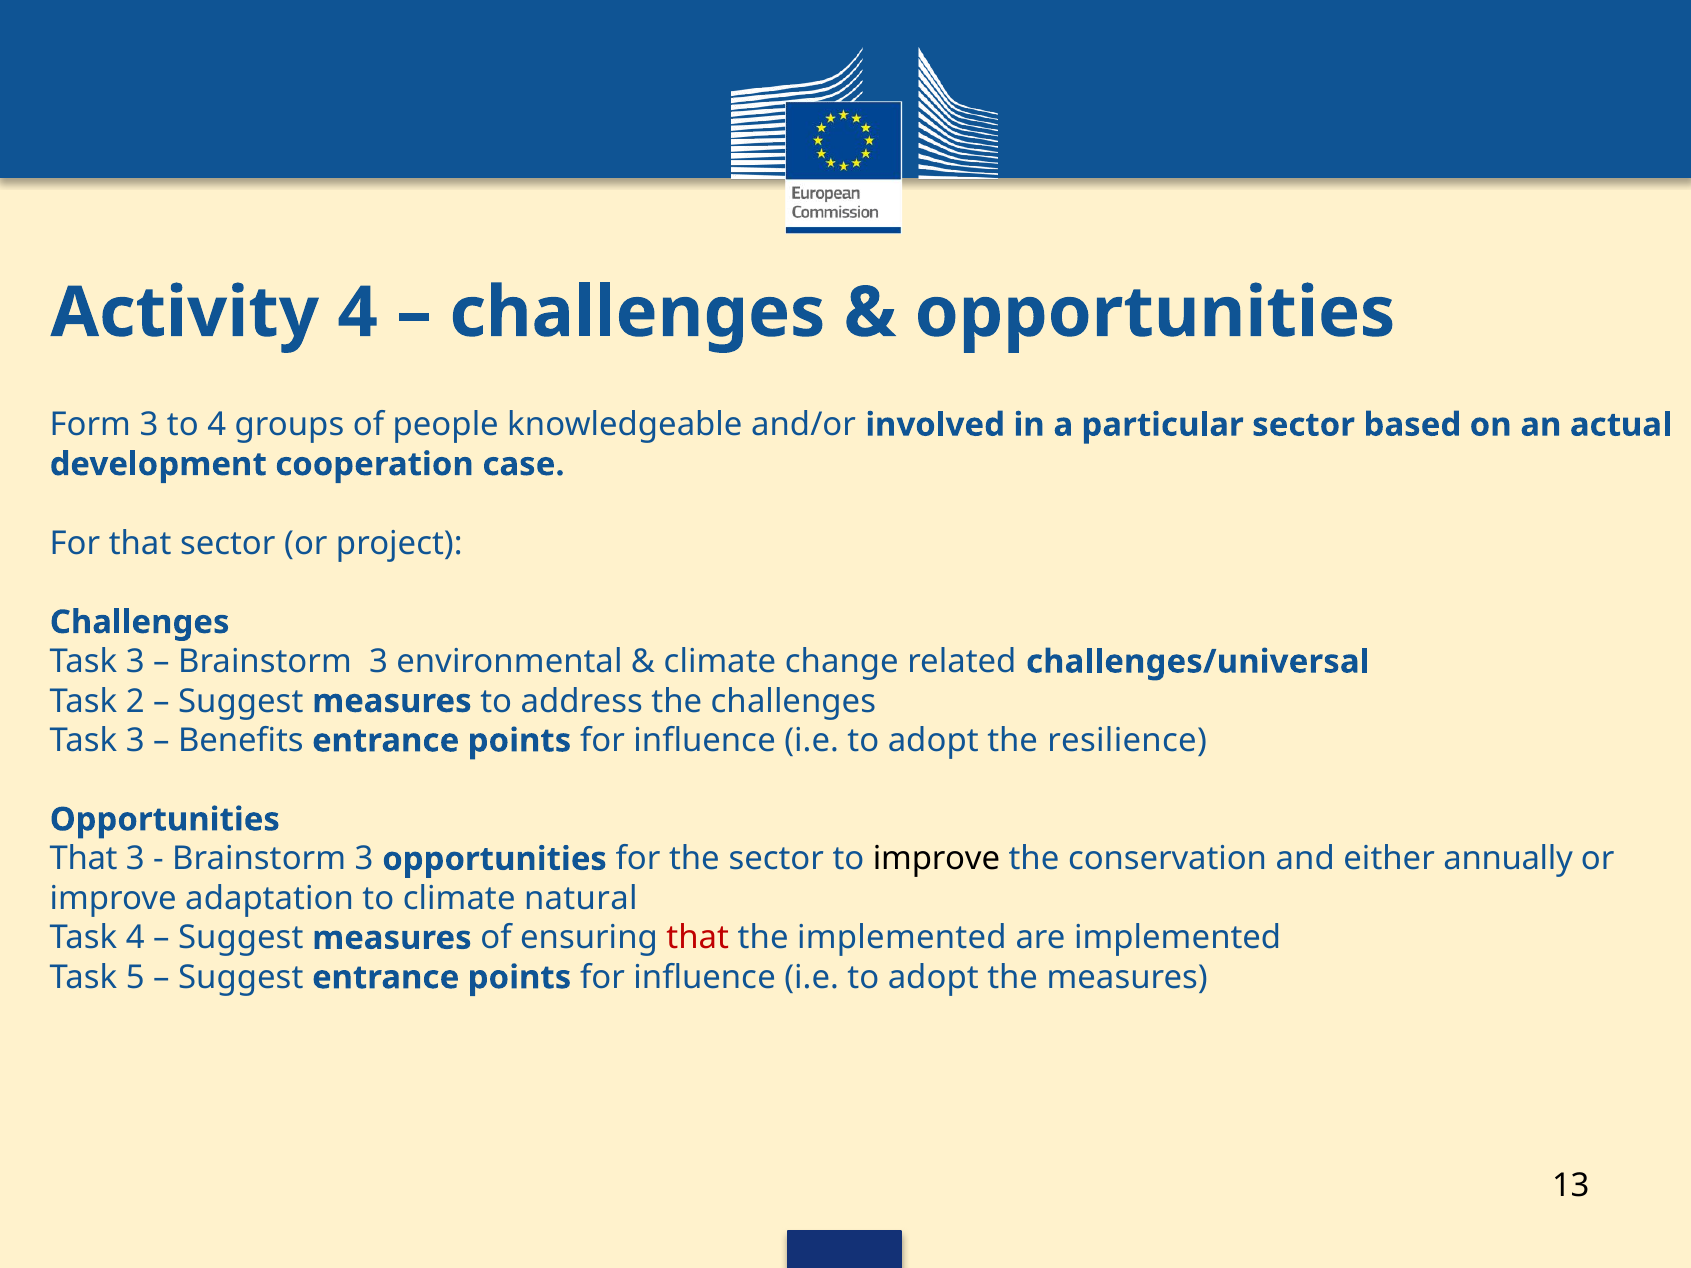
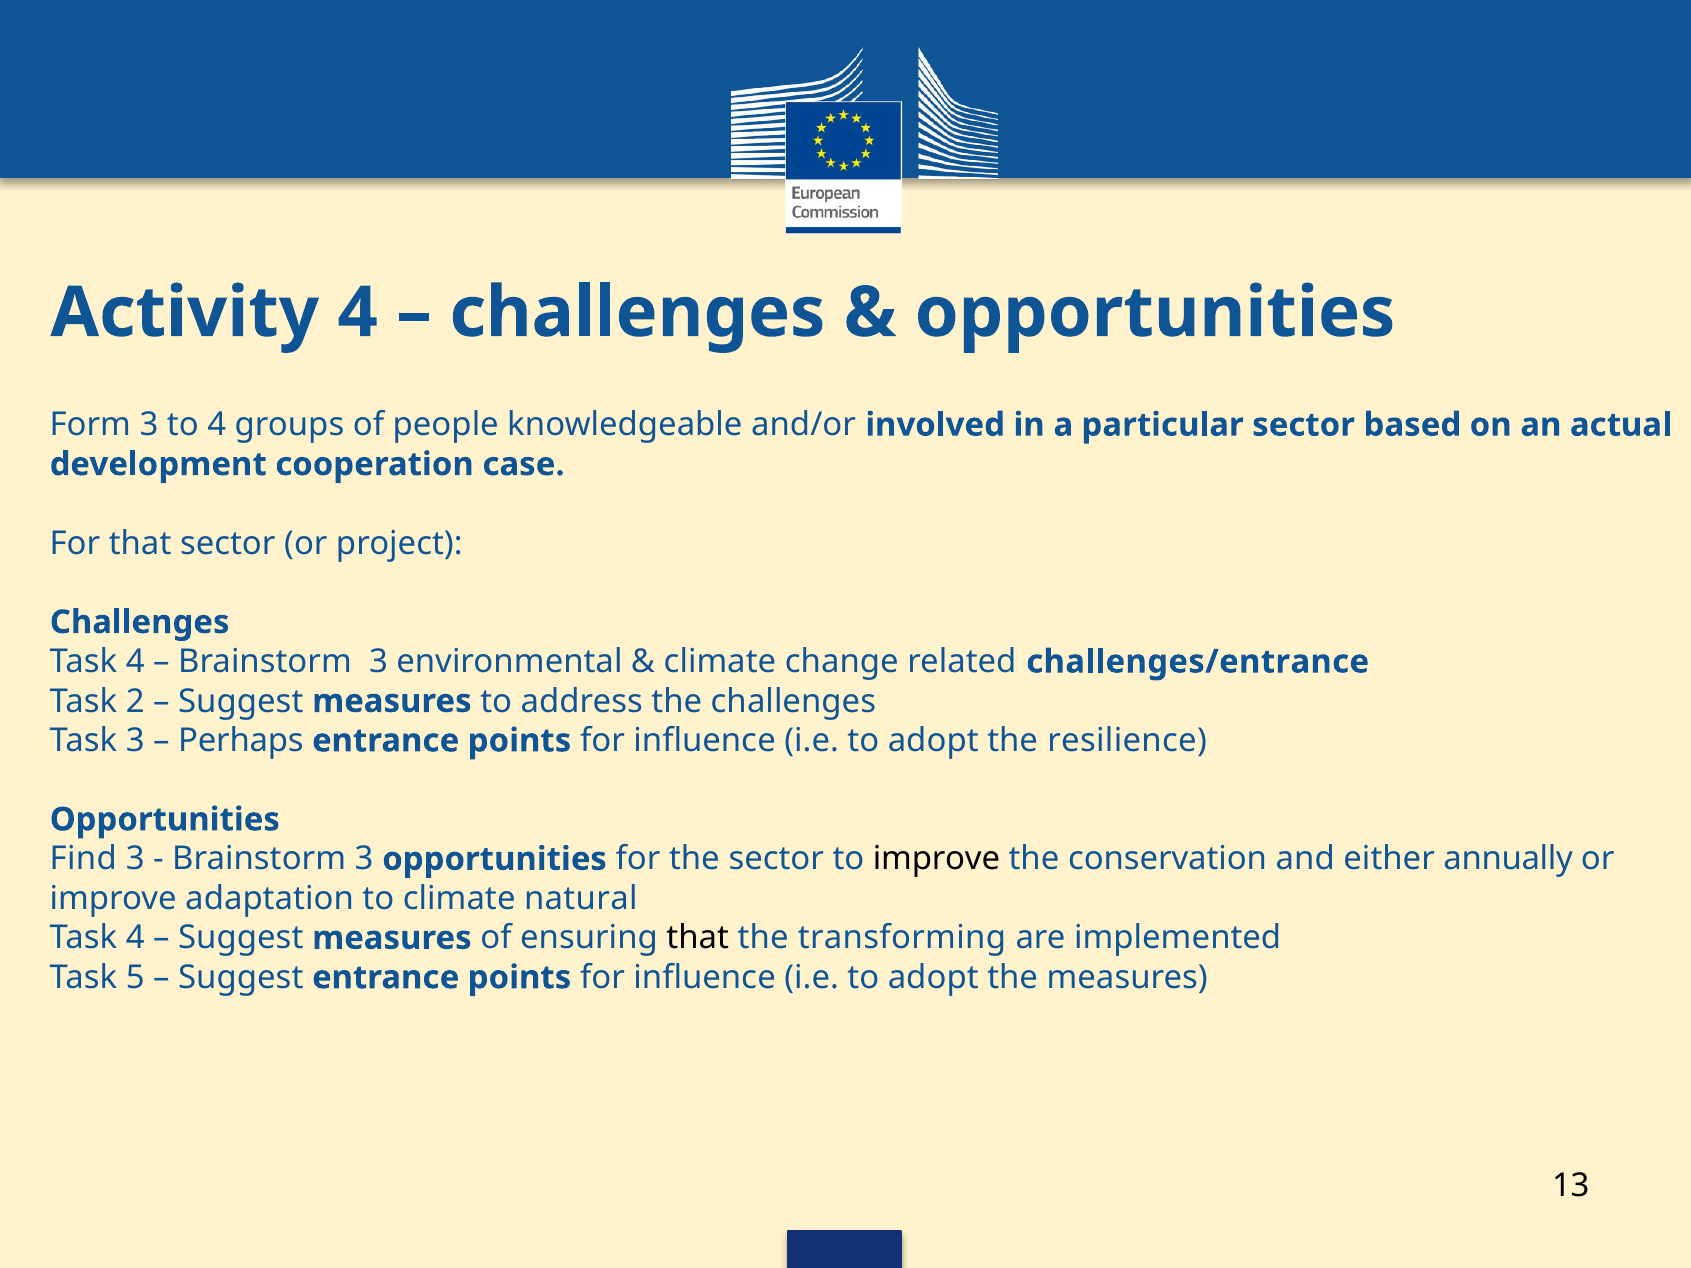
3 at (135, 662): 3 -> 4
challenges/universal: challenges/universal -> challenges/entrance
Benefits: Benefits -> Perhaps
That at (84, 859): That -> Find
that at (698, 938) colour: red -> black
the implemented: implemented -> transforming
